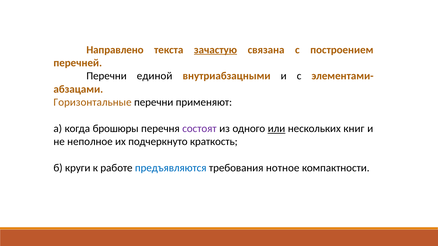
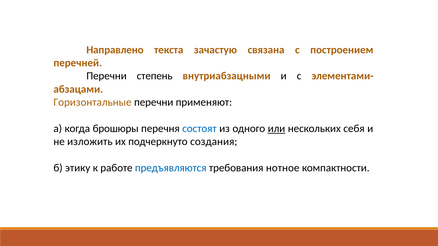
зачастую underline: present -> none
единой: единой -> степень
состоят colour: purple -> blue
книг: книг -> себя
неполное: неполное -> изложить
краткость: краткость -> создания
круги: круги -> этику
